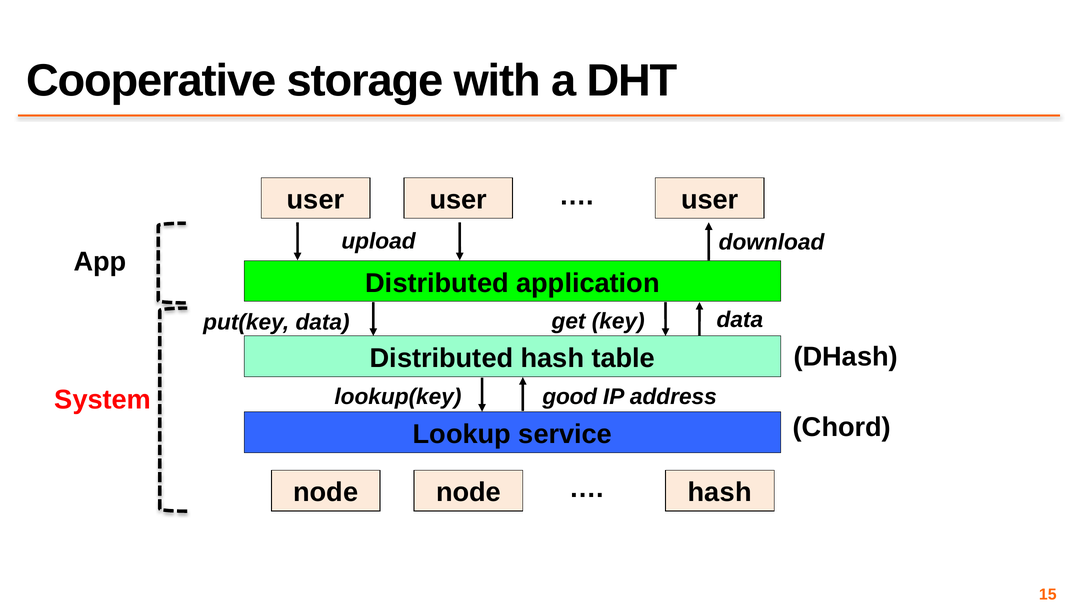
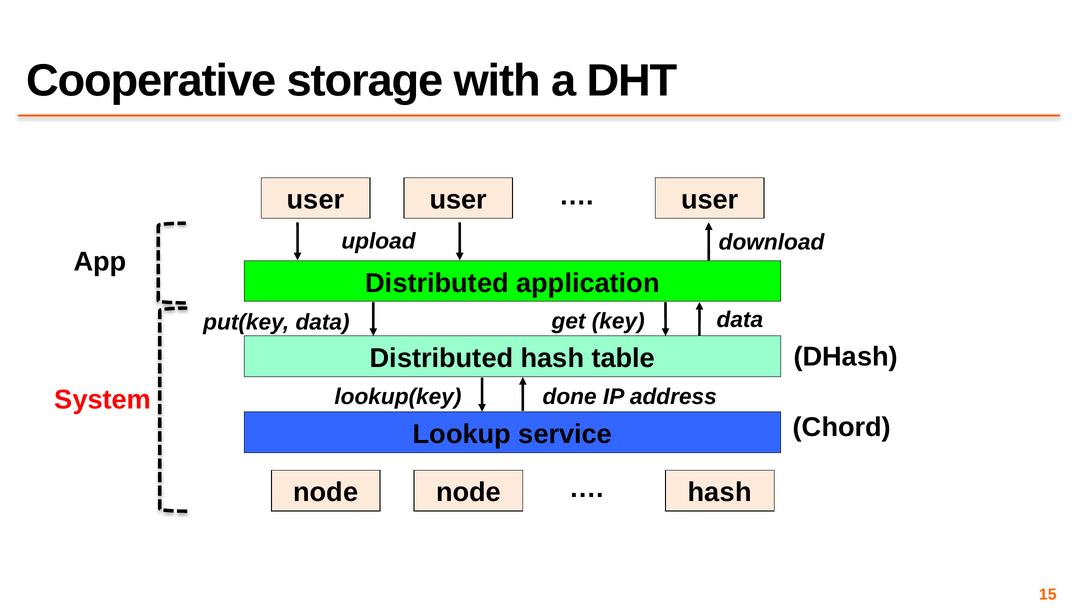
good: good -> done
